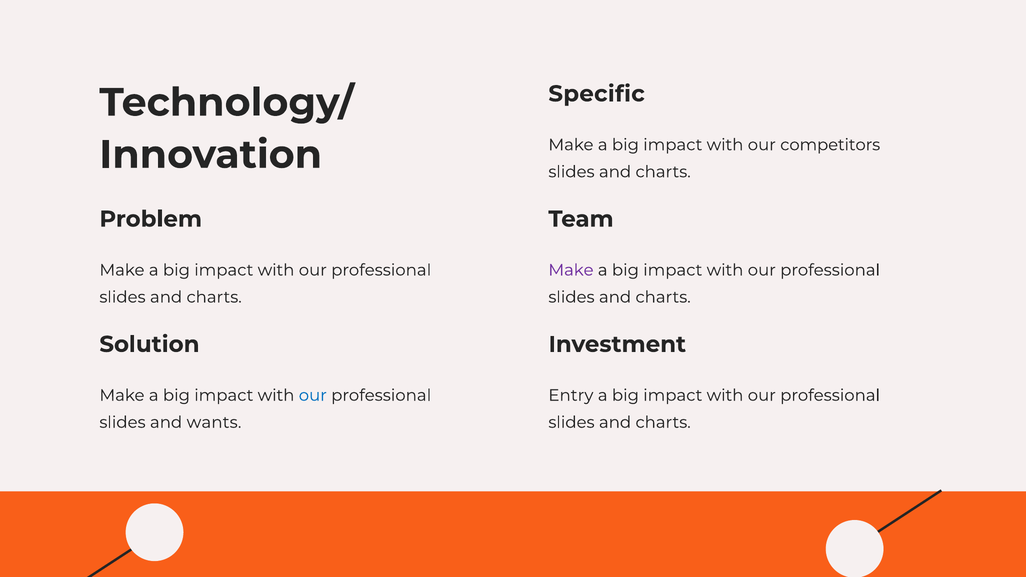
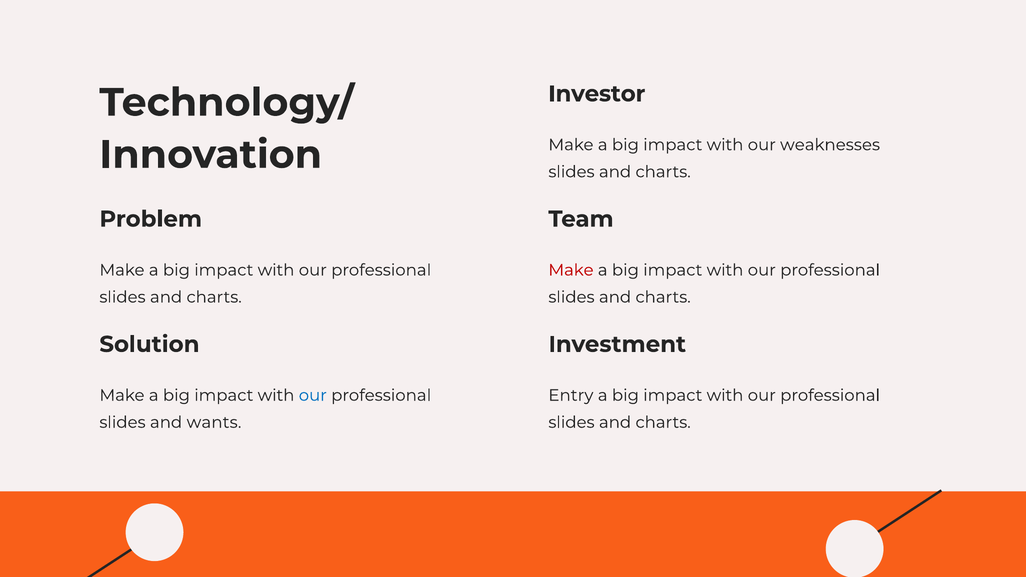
Specific: Specific -> Investor
competitors: competitors -> weaknesses
Make at (571, 270) colour: purple -> red
